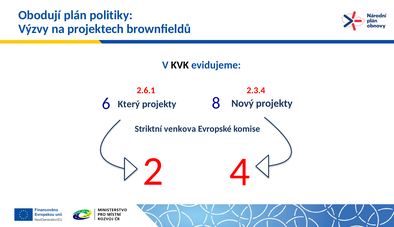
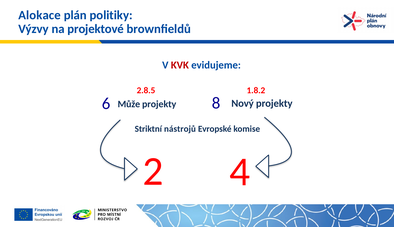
Obodují: Obodují -> Alokace
projektech: projektech -> projektové
KVK colour: black -> red
2.6.1: 2.6.1 -> 2.8.5
2.3.4: 2.3.4 -> 1.8.2
Který: Který -> Může
venkova: venkova -> nástrojů
